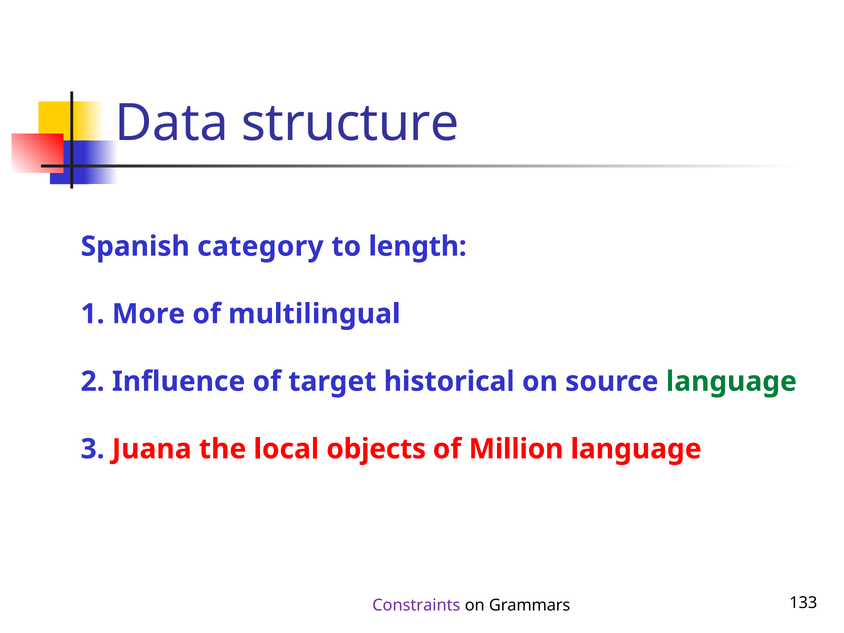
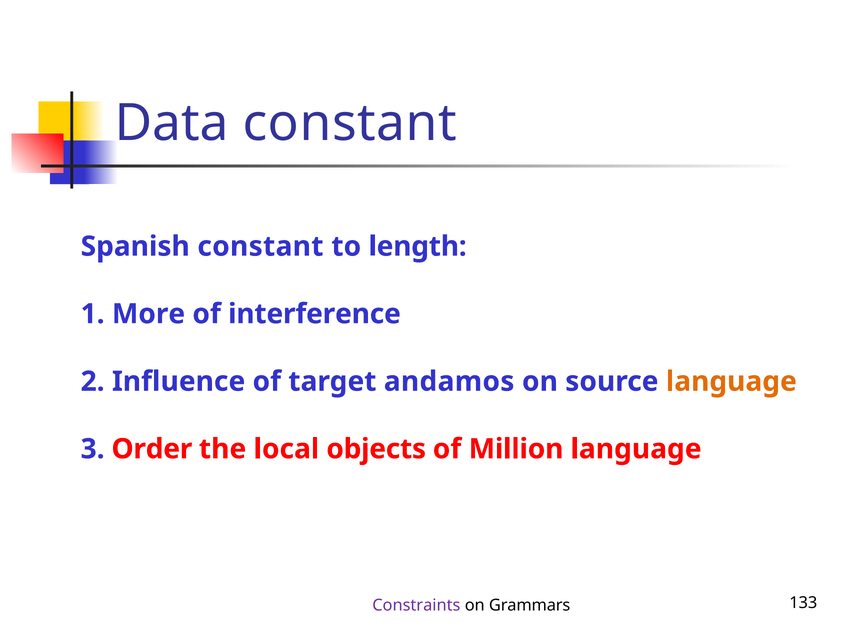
Data structure: structure -> constant
Spanish category: category -> constant
multilingual: multilingual -> interference
historical: historical -> andamos
language at (731, 381) colour: green -> orange
Juana: Juana -> Order
